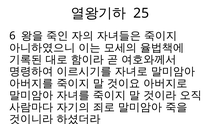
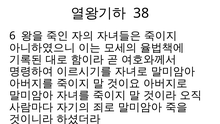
25: 25 -> 38
